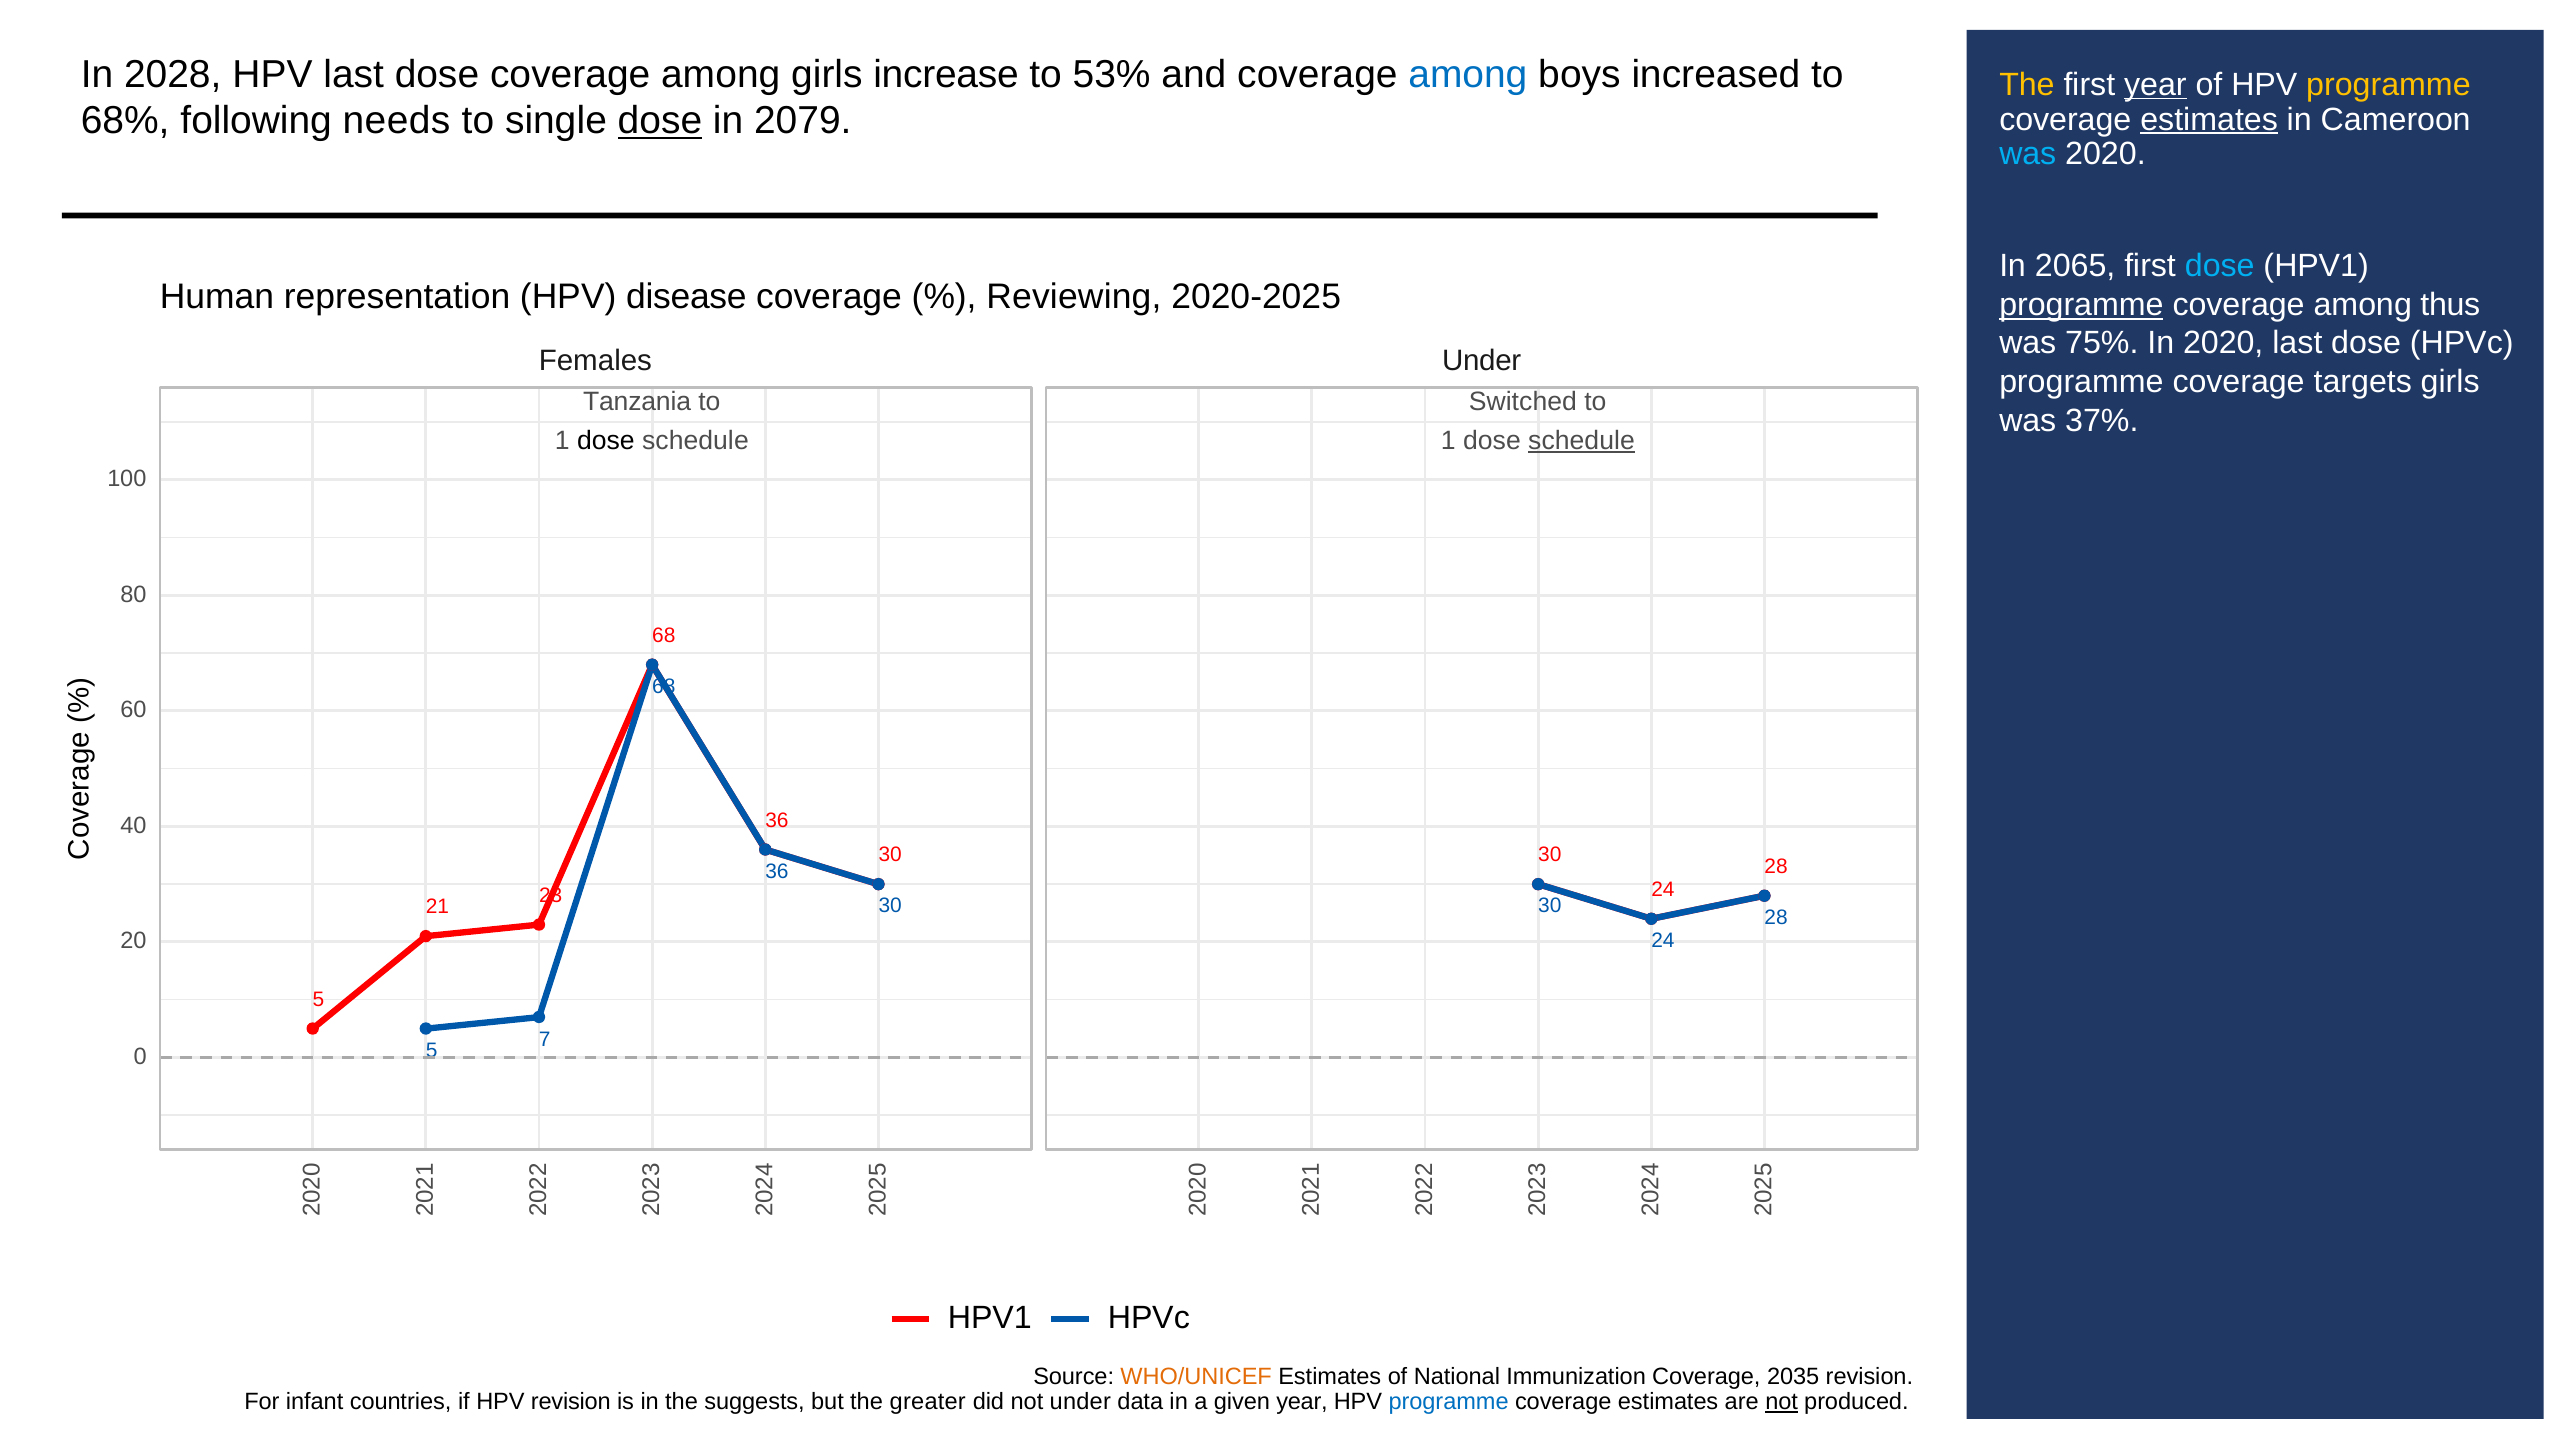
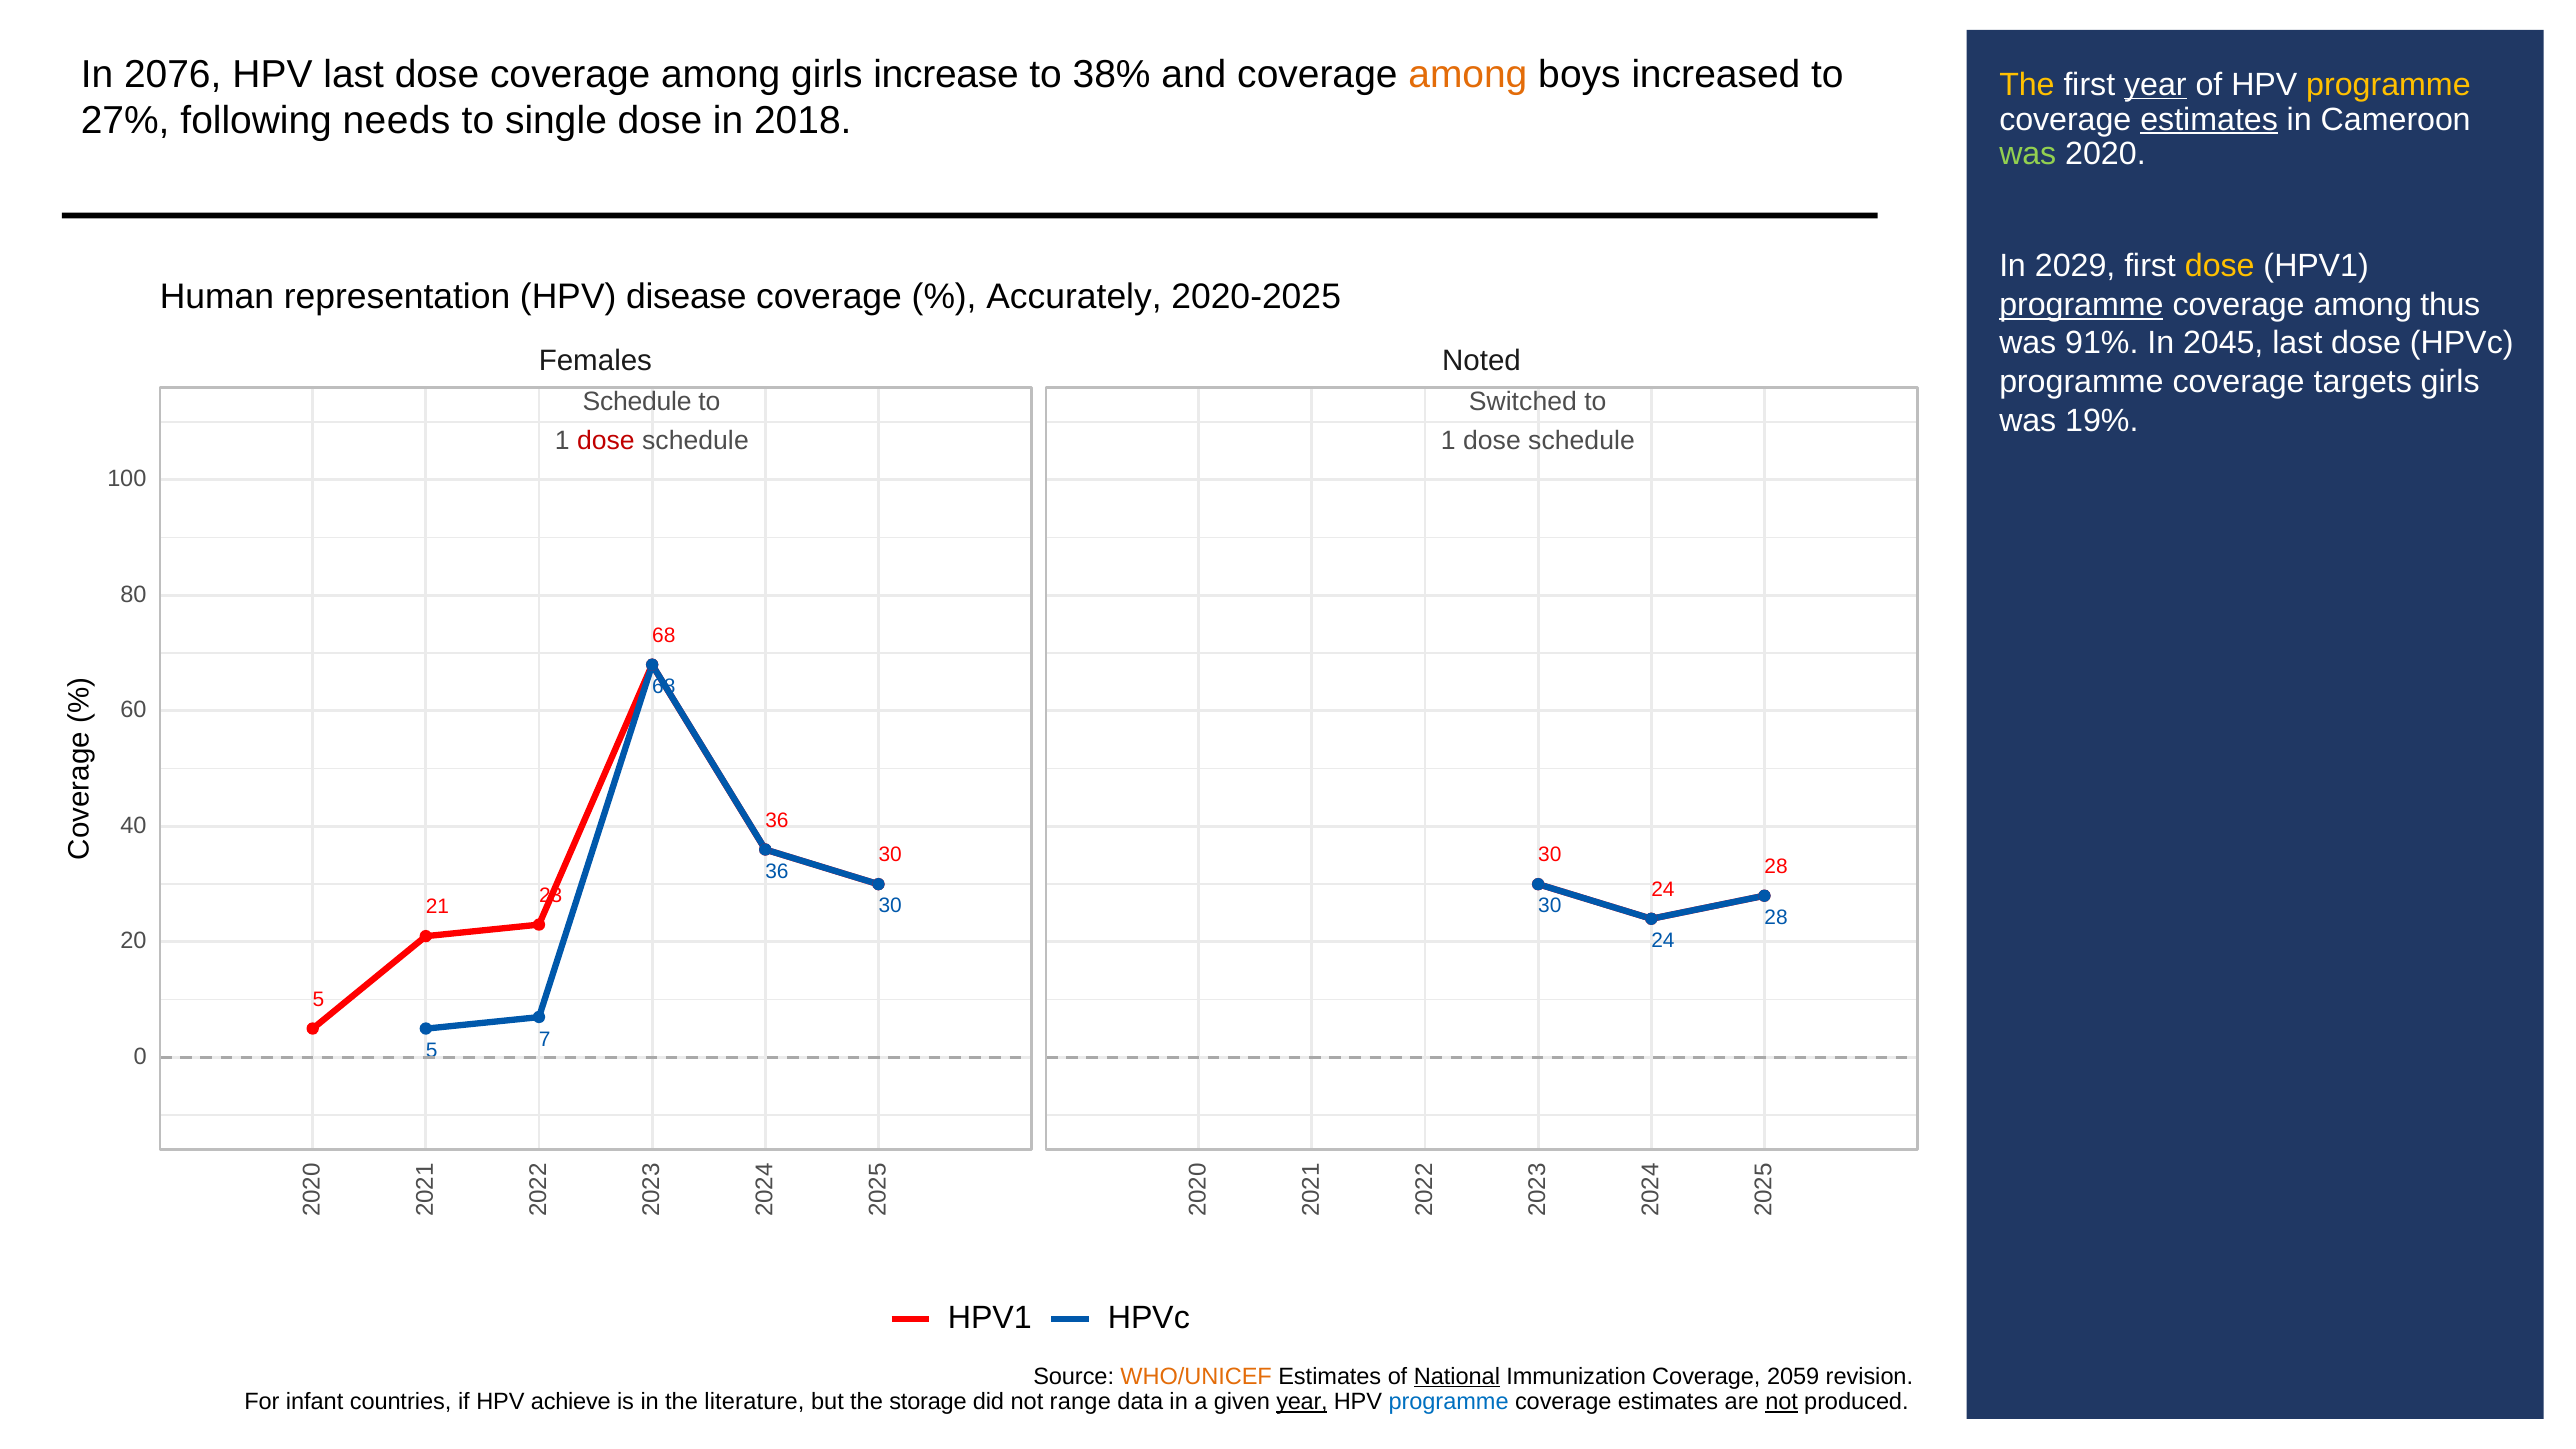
2028: 2028 -> 2076
53%: 53% -> 38%
among at (1468, 74) colour: blue -> orange
68%: 68% -> 27%
dose at (660, 121) underline: present -> none
2079: 2079 -> 2018
was at (2028, 154) colour: light blue -> light green
2065: 2065 -> 2029
dose at (2220, 266) colour: light blue -> yellow
Reviewing: Reviewing -> Accurately
75%: 75% -> 91%
In 2020: 2020 -> 2045
Females Under: Under -> Noted
Tanzania at (637, 402): Tanzania -> Schedule
37%: 37% -> 19%
dose at (606, 440) colour: black -> red
schedule at (1581, 440) underline: present -> none
National underline: none -> present
2035: 2035 -> 2059
HPV revision: revision -> achieve
suggests: suggests -> literature
greater: greater -> storage
not under: under -> range
year at (1302, 1402) underline: none -> present
